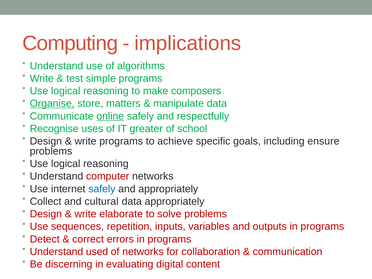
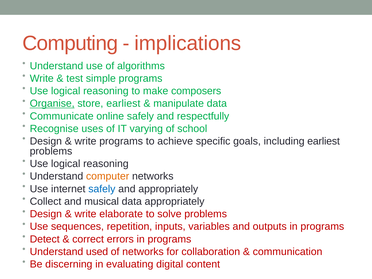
store matters: matters -> earliest
online underline: present -> none
greater: greater -> varying
including ensure: ensure -> earliest
computer colour: red -> orange
cultural: cultural -> musical
